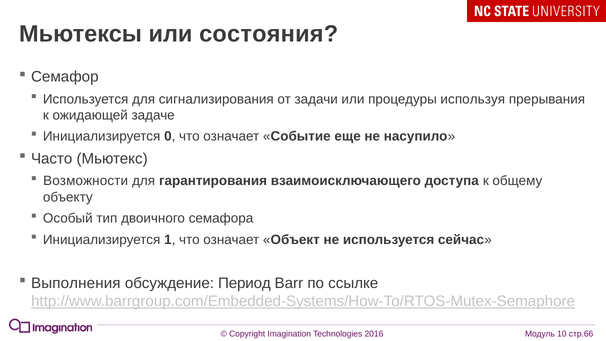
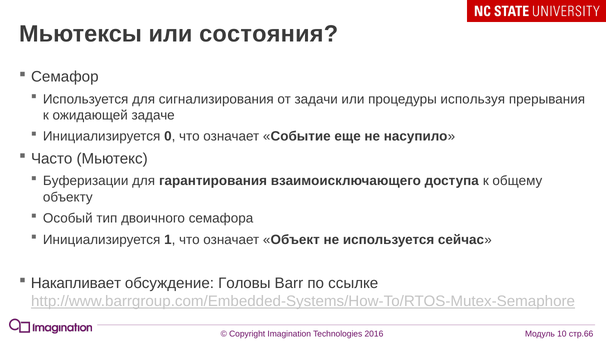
Возможности: Возможности -> Буферизации
Выполнения: Выполнения -> Накапливает
Период: Период -> Головы
